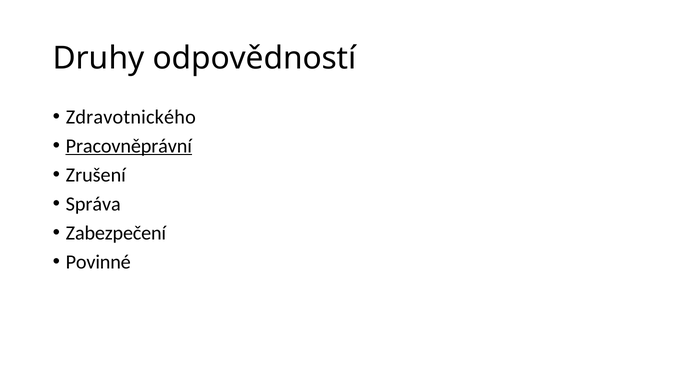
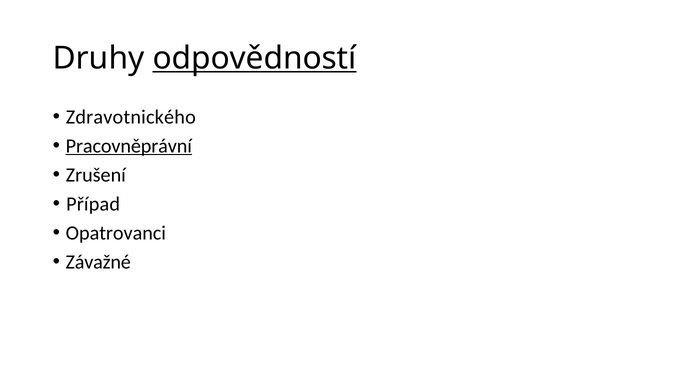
odpovědností underline: none -> present
Správa: Správa -> Případ
Zabezpečení: Zabezpečení -> Opatrovanci
Povinné: Povinné -> Závažné
